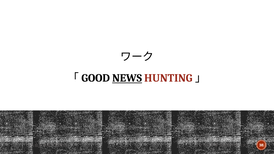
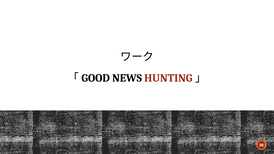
NEWS underline: present -> none
